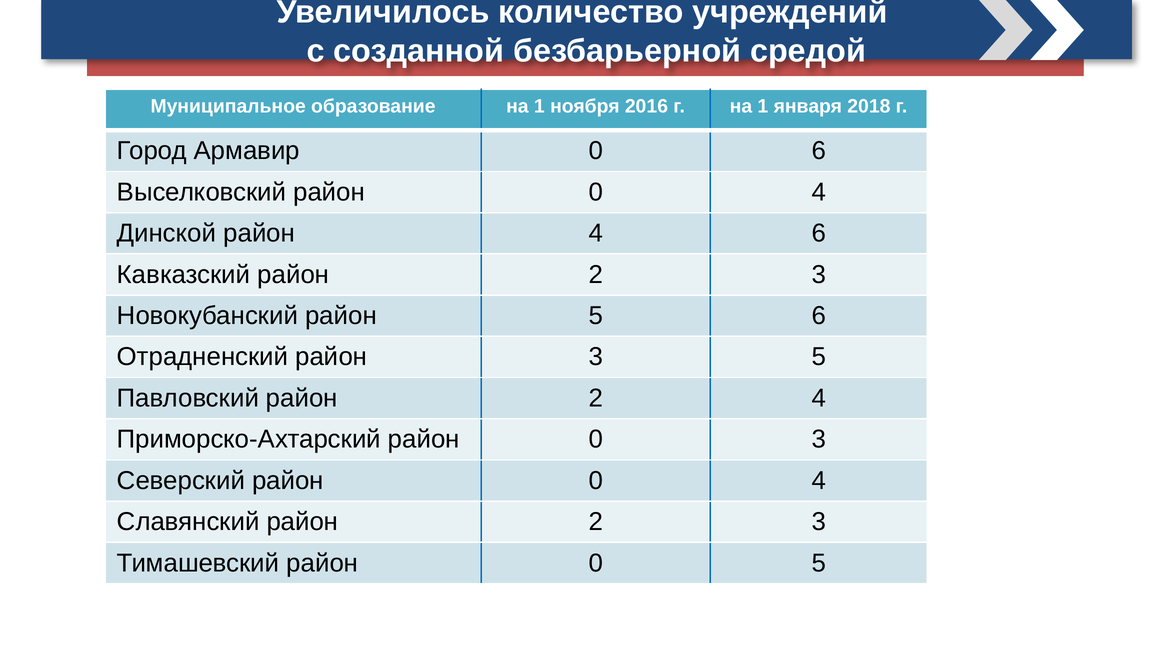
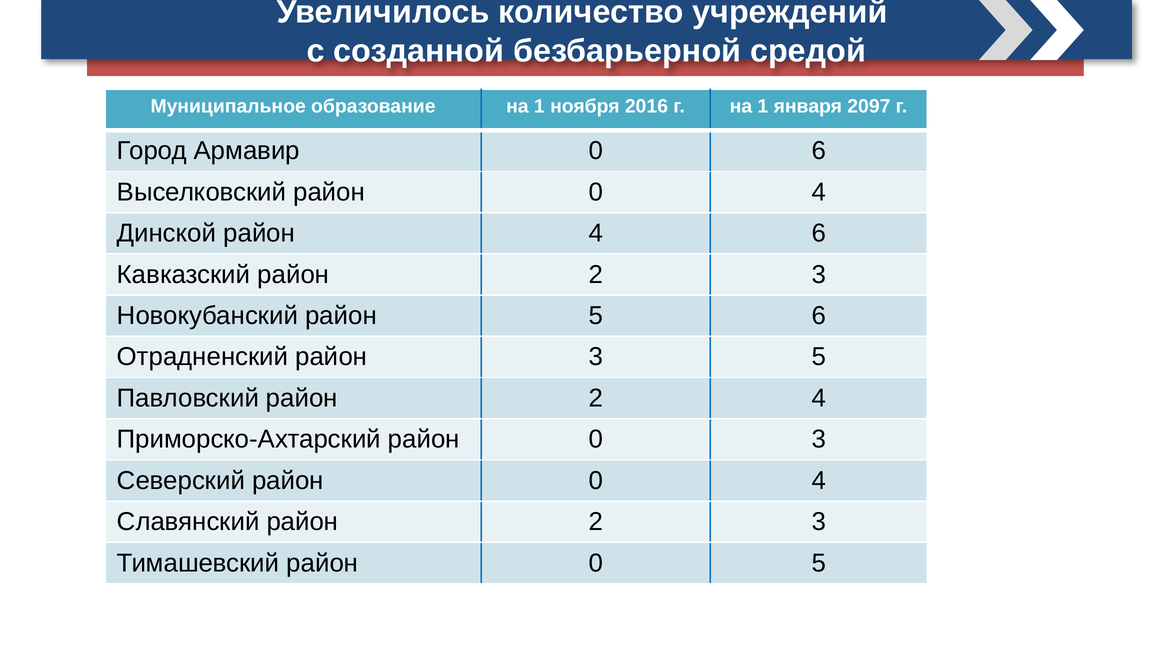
2018: 2018 -> 2097
